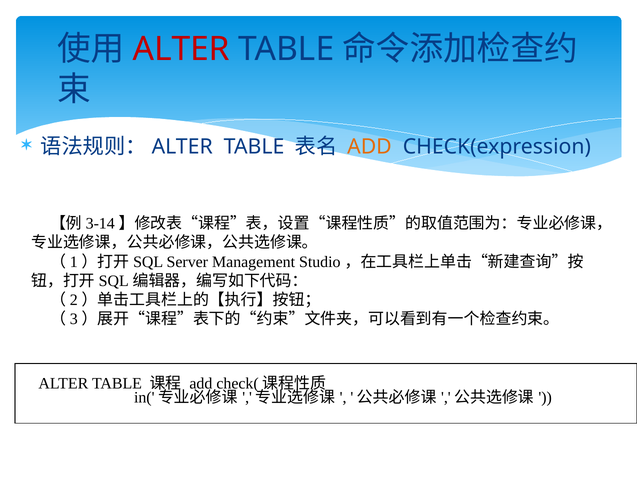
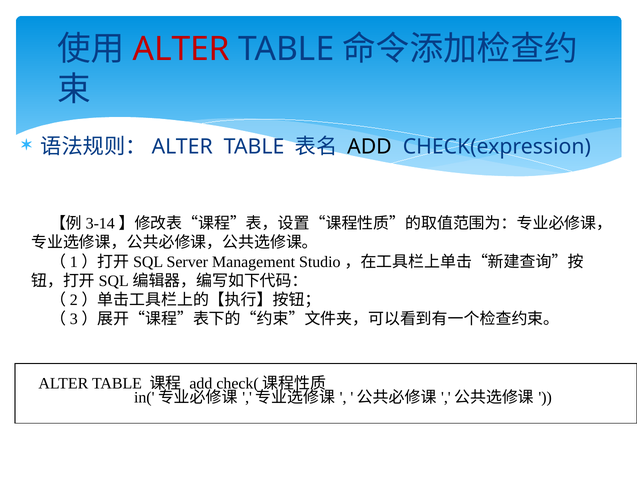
ADD at (369, 147) colour: orange -> black
